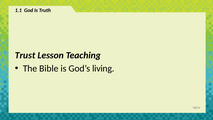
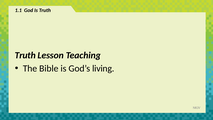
Trust at (25, 55): Trust -> Truth
